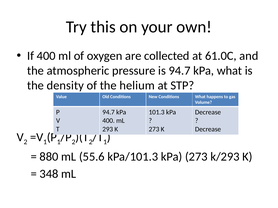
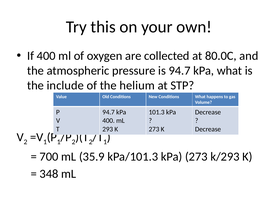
61.0C: 61.0C -> 80.0C
density: density -> include
880: 880 -> 700
55.6: 55.6 -> 35.9
